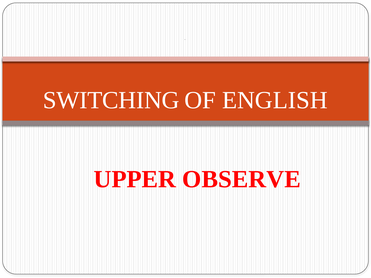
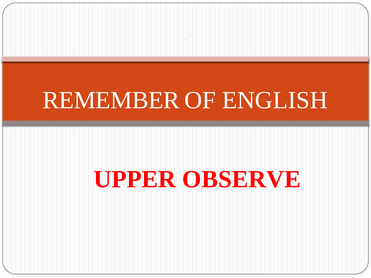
SWITCHING: SWITCHING -> REMEMBER
